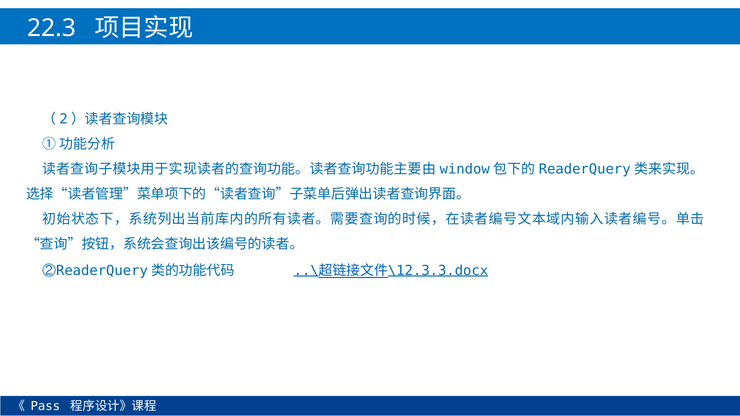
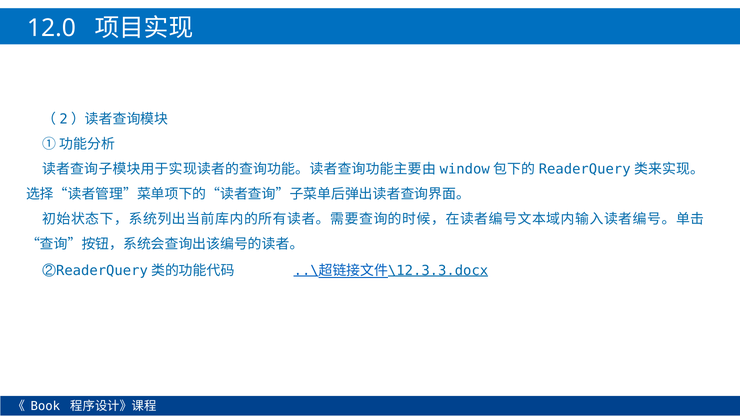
22.3: 22.3 -> 12.0
Pass: Pass -> Book
